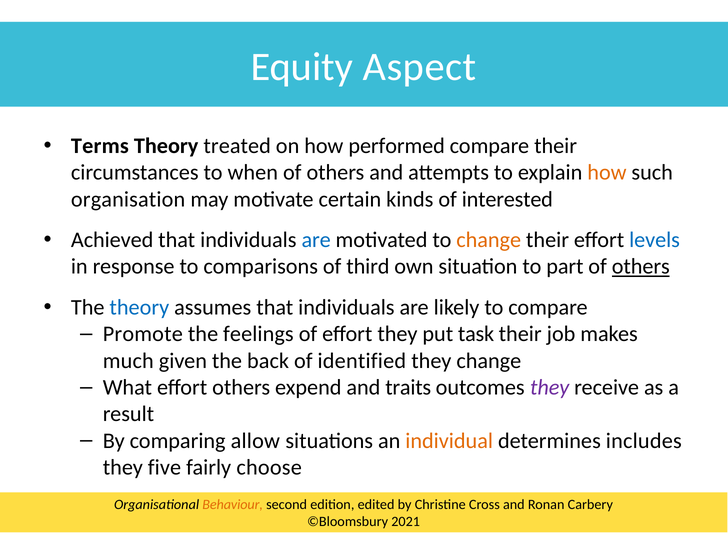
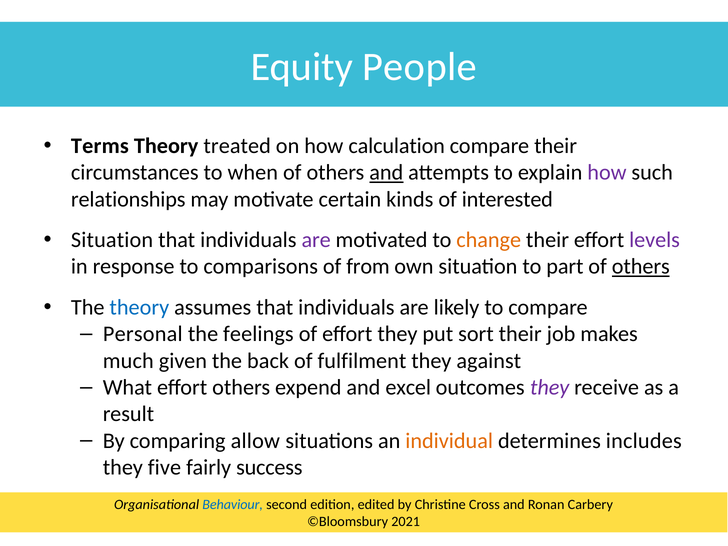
Aspect: Aspect -> People
performed: performed -> calculation
and at (386, 173) underline: none -> present
how at (607, 173) colour: orange -> purple
organisation: organisation -> relationships
Achieved at (112, 240): Achieved -> Situation
are at (316, 240) colour: blue -> purple
levels colour: blue -> purple
third: third -> from
Promote: Promote -> Personal
task: task -> sort
identified: identified -> fulfilment
they change: change -> against
traits: traits -> excel
choose: choose -> success
Behaviour colour: orange -> blue
